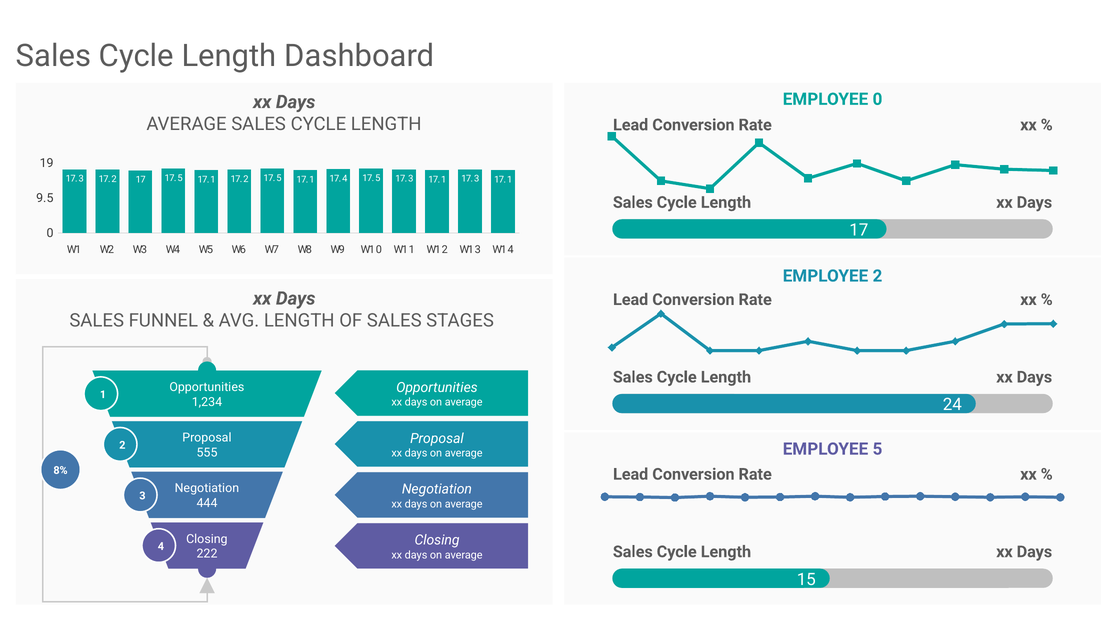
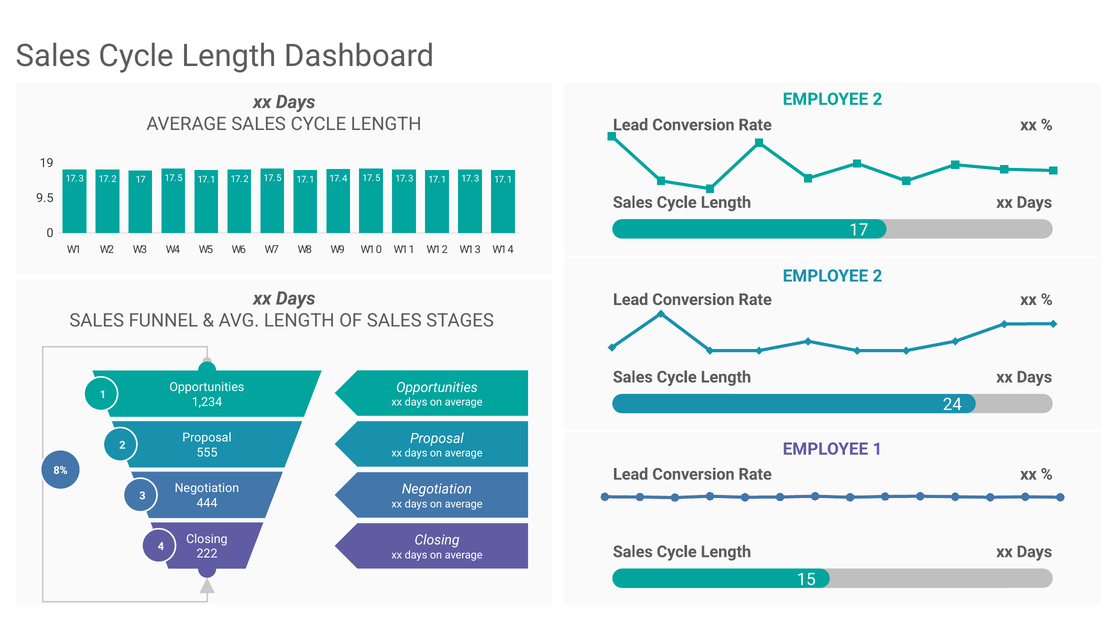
0 at (877, 99): 0 -> 2
EMPLOYEE 5: 5 -> 1
